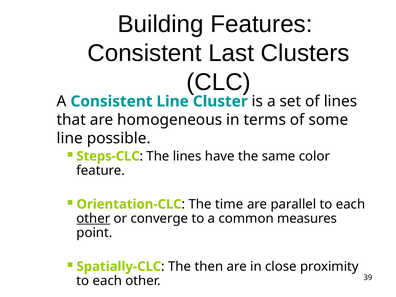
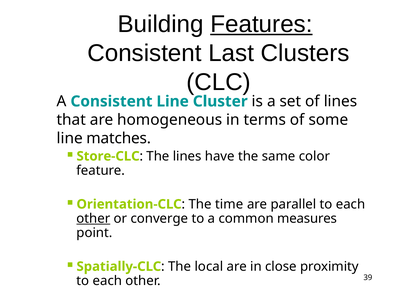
Features underline: none -> present
possible: possible -> matches
Steps-CLC: Steps-CLC -> Store-CLC
then: then -> local
